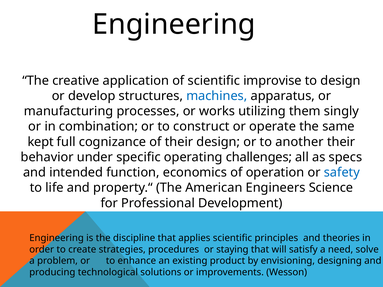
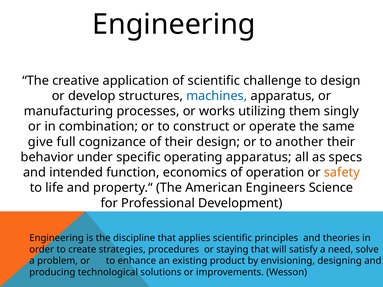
improvise: improvise -> challenge
kept: kept -> give
operating challenges: challenges -> apparatus
safety colour: blue -> orange
